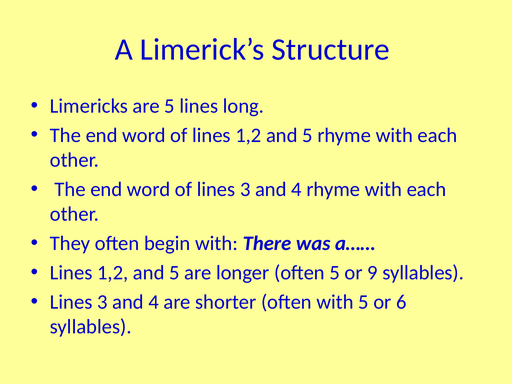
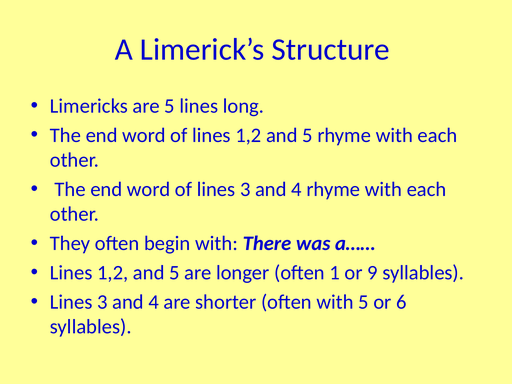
often 5: 5 -> 1
